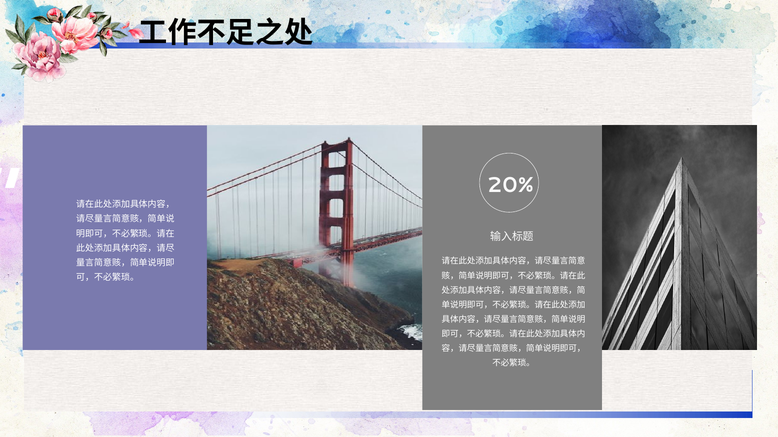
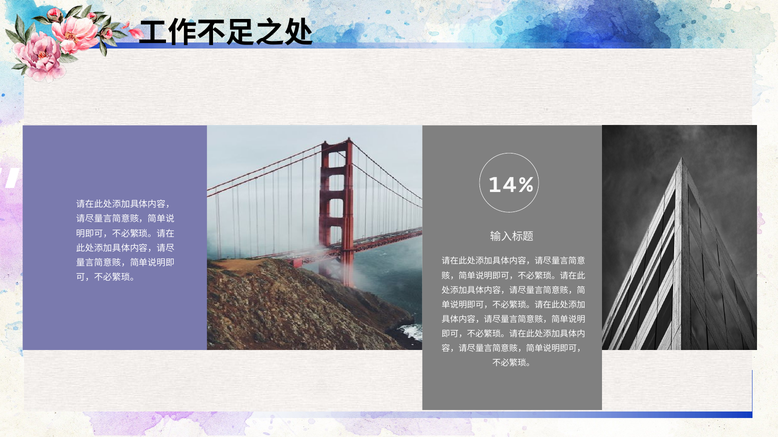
20%: 20% -> 14%
